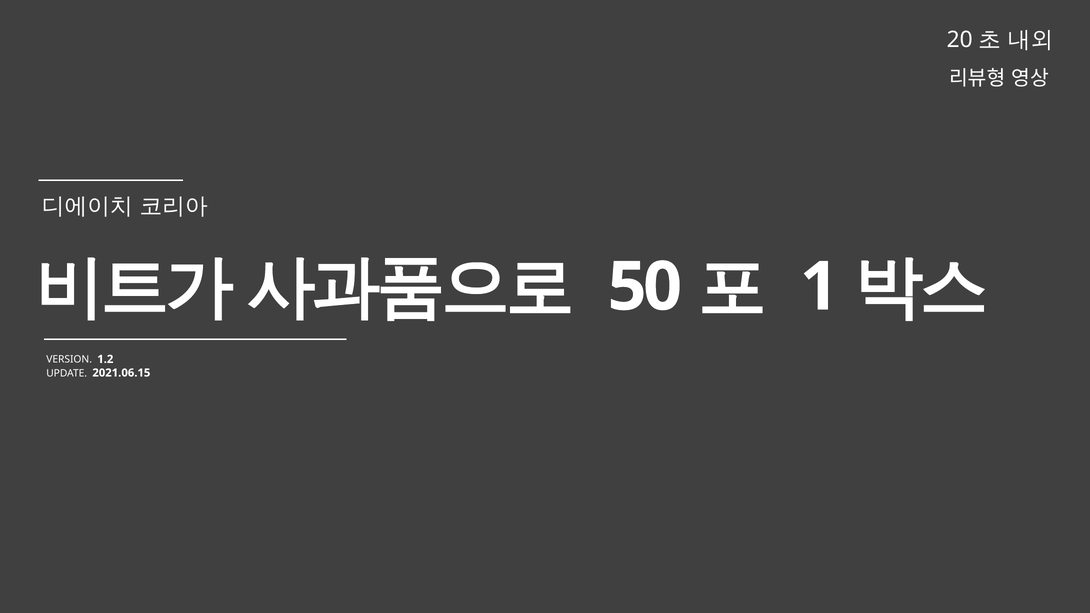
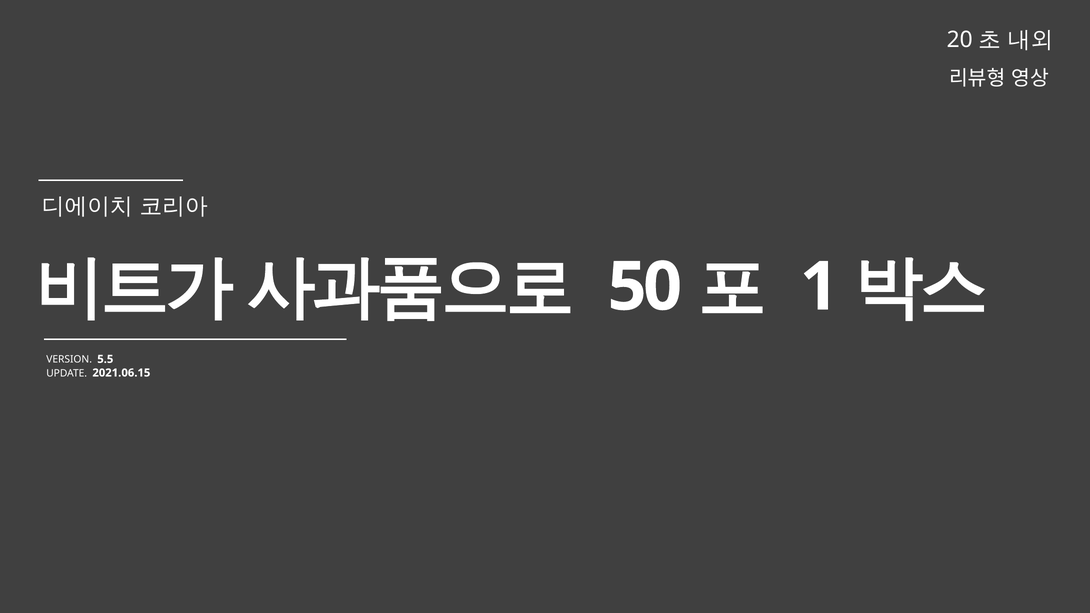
1.2: 1.2 -> 5.5
